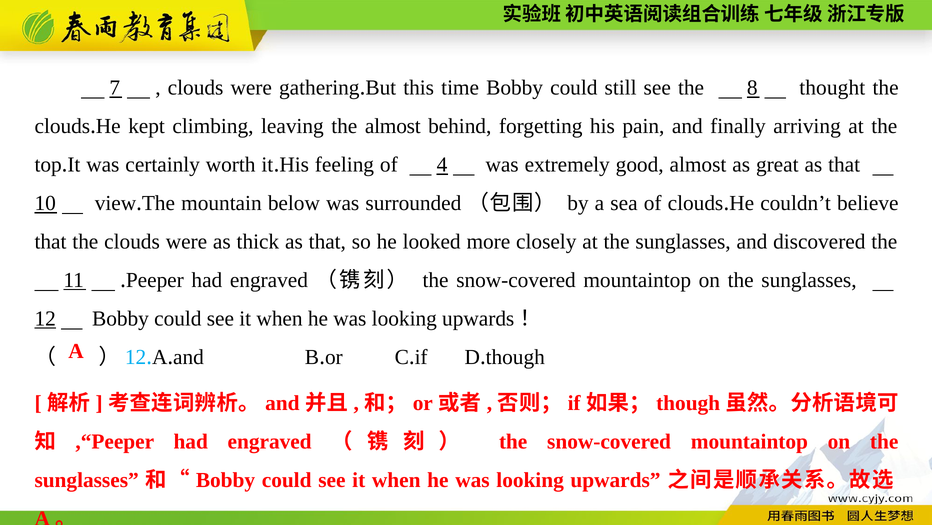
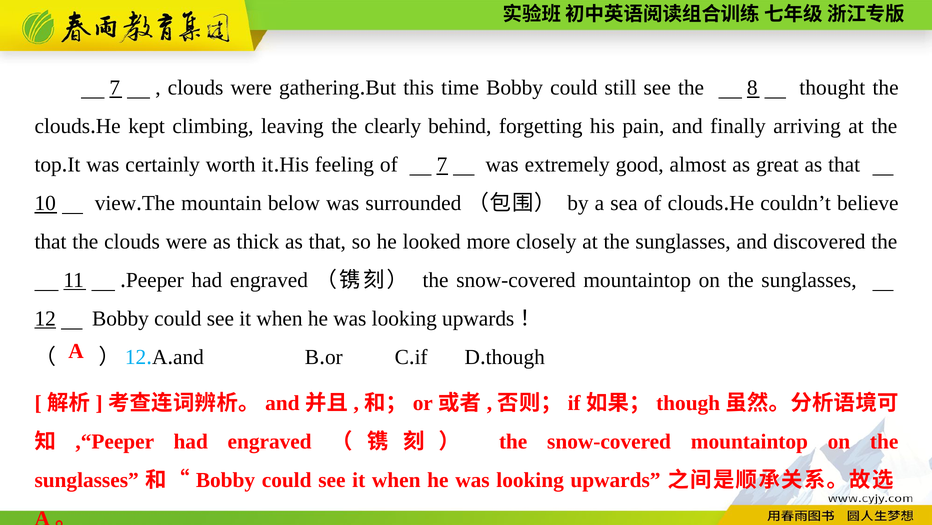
the almost: almost -> clearly
of 4: 4 -> 7
